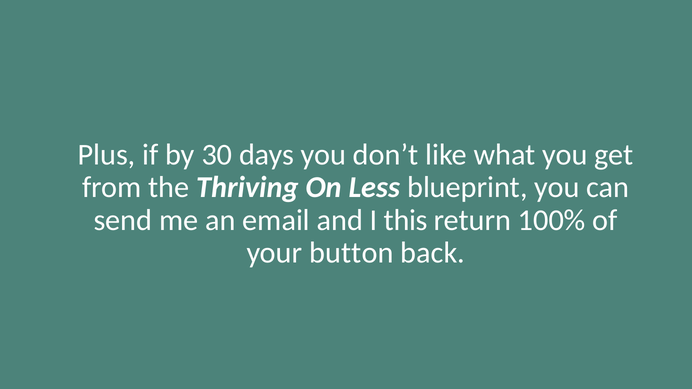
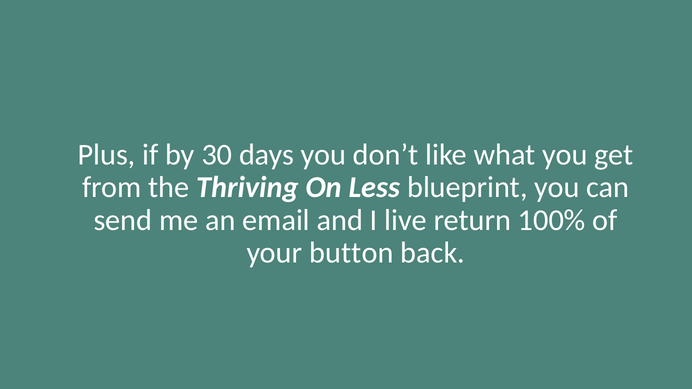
this: this -> live
